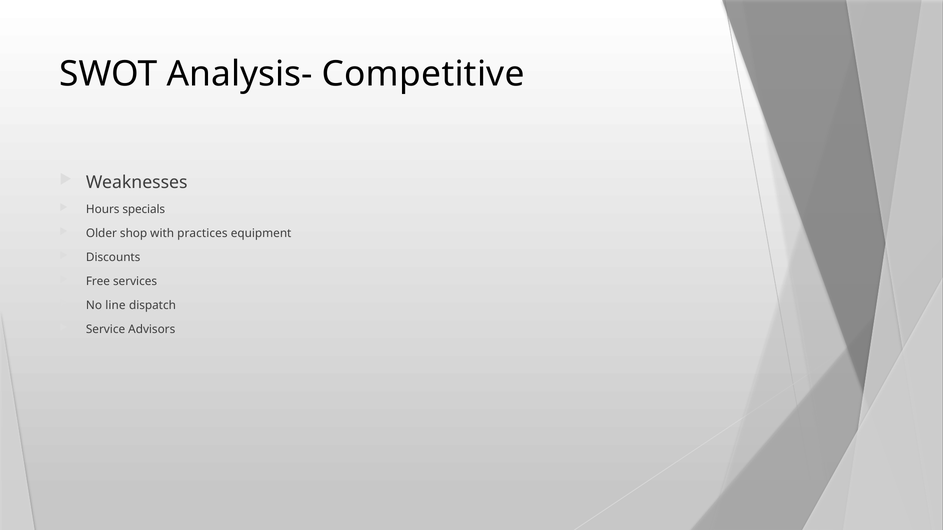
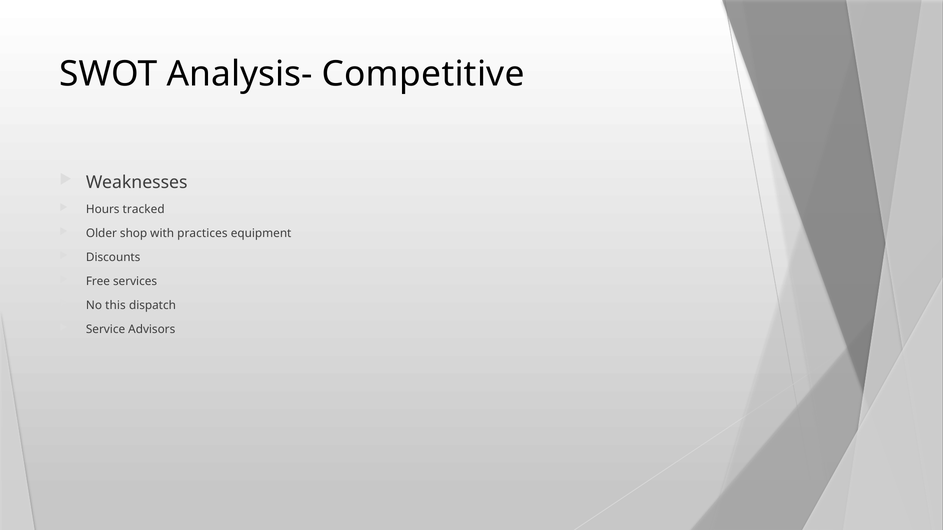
specials: specials -> tracked
line: line -> this
